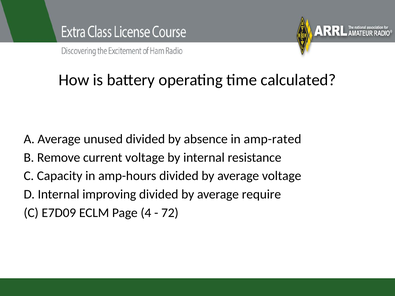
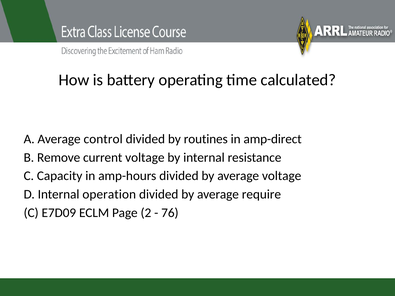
unused: unused -> control
absence: absence -> routines
amp-rated: amp-rated -> amp-direct
improving: improving -> operation
4: 4 -> 2
72: 72 -> 76
